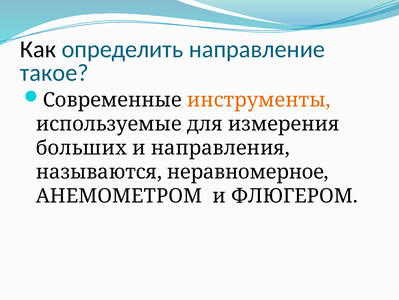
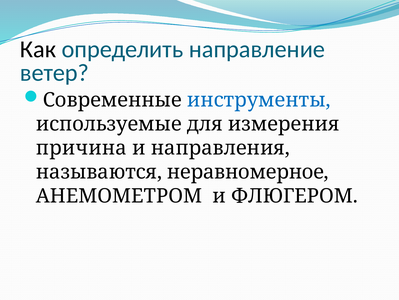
такое: такое -> ветер
инструменты colour: orange -> blue
больших: больших -> причина
